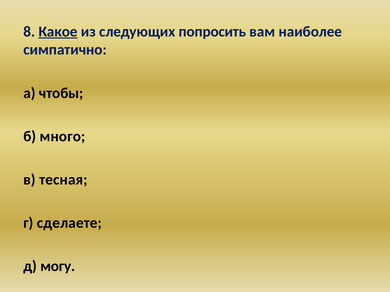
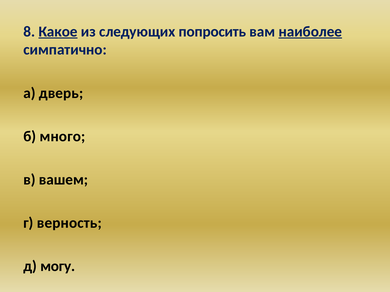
наиболее underline: none -> present
чтобы: чтобы -> дверь
тесная: тесная -> вашем
сделаете: сделаете -> верность
